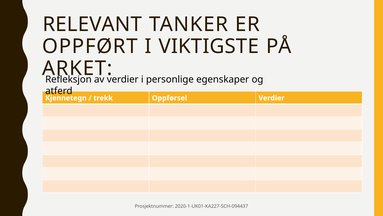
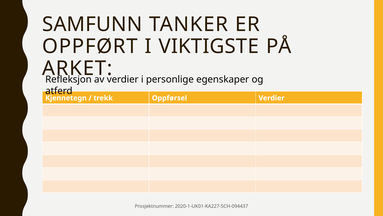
RELEVANT: RELEVANT -> SAMFUNN
